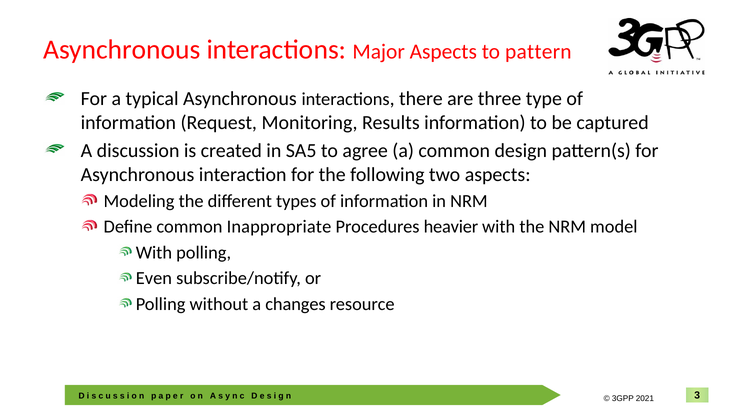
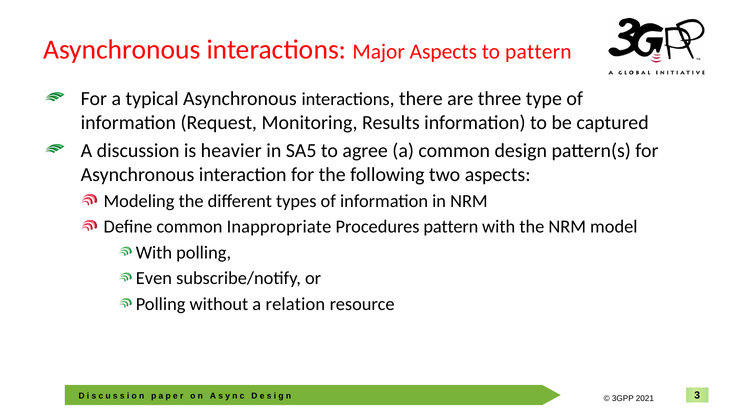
created: created -> heavier
Procedures heavier: heavier -> pattern
changes: changes -> relation
